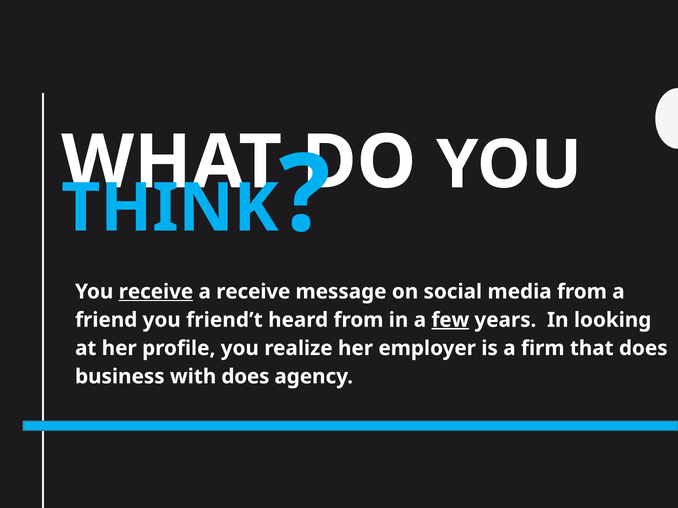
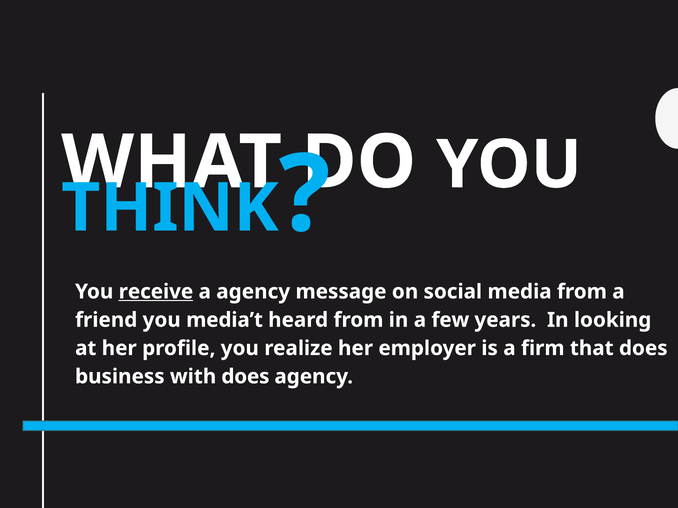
a receive: receive -> agency
friend’t: friend’t -> media’t
few underline: present -> none
